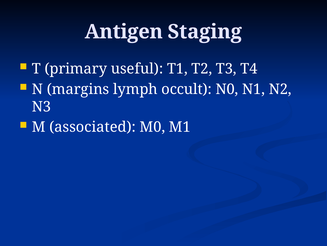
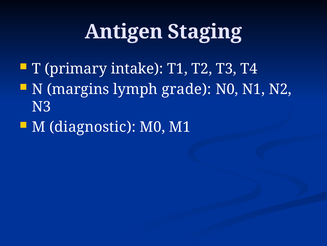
useful: useful -> intake
occult: occult -> grade
associated: associated -> diagnostic
